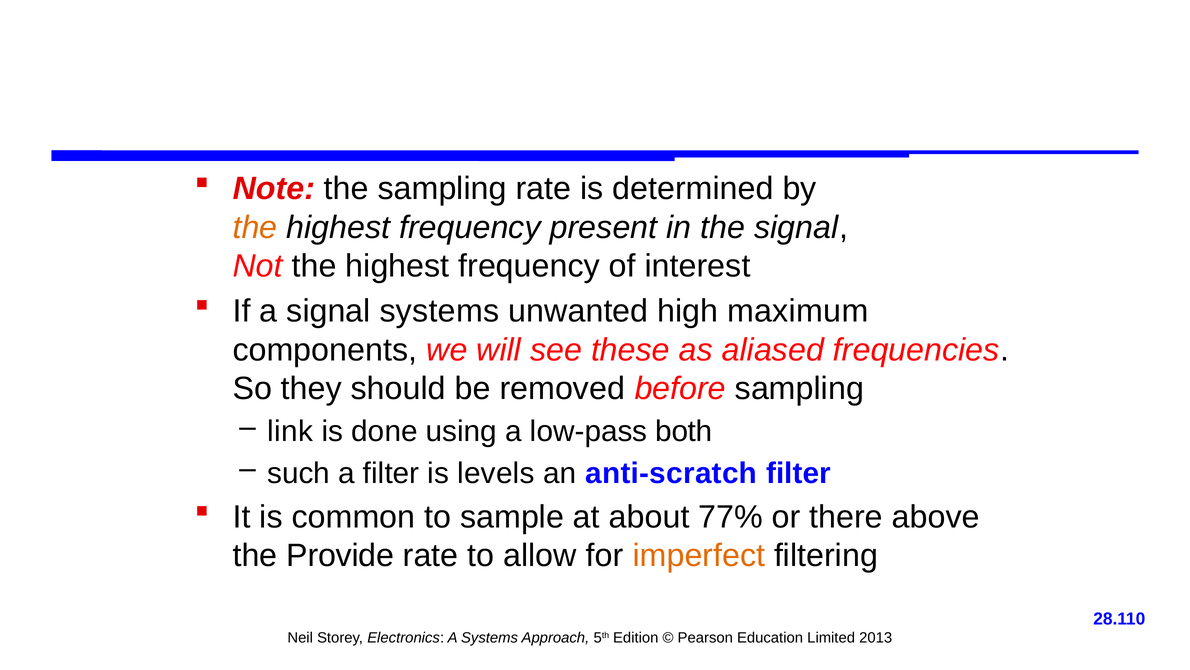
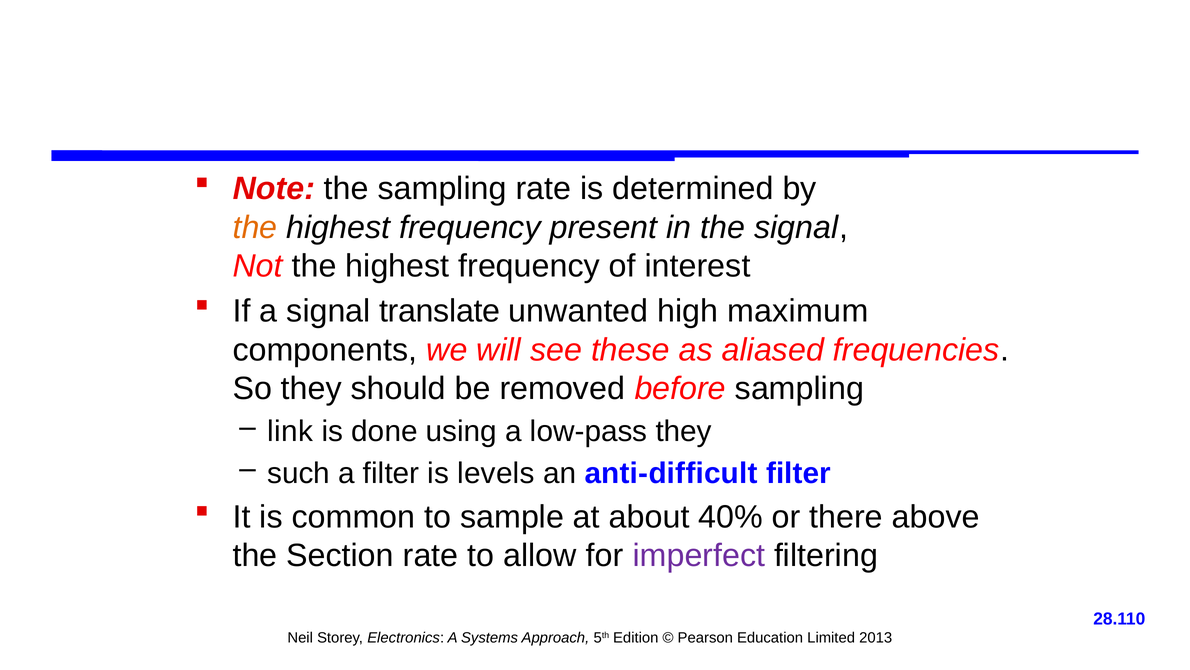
signal systems: systems -> translate
low-pass both: both -> they
anti-scratch: anti-scratch -> anti-difficult
77%: 77% -> 40%
Provide: Provide -> Section
imperfect colour: orange -> purple
